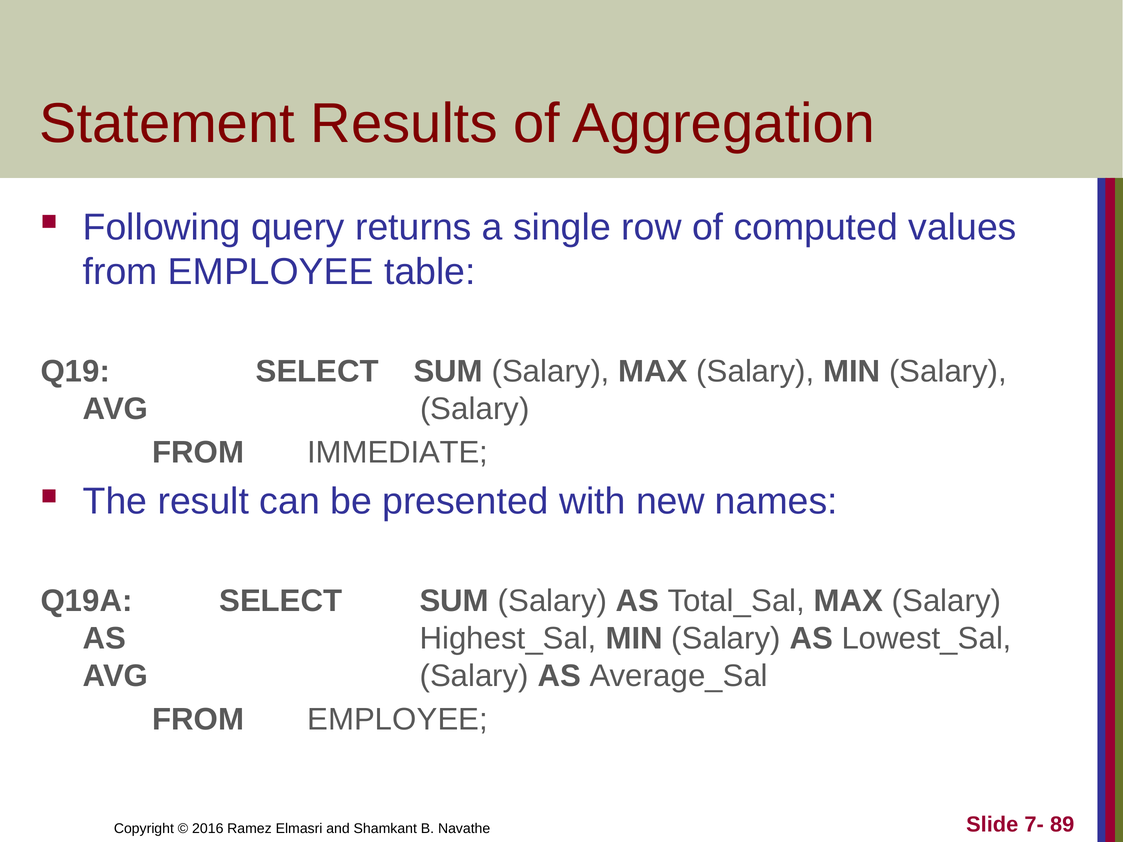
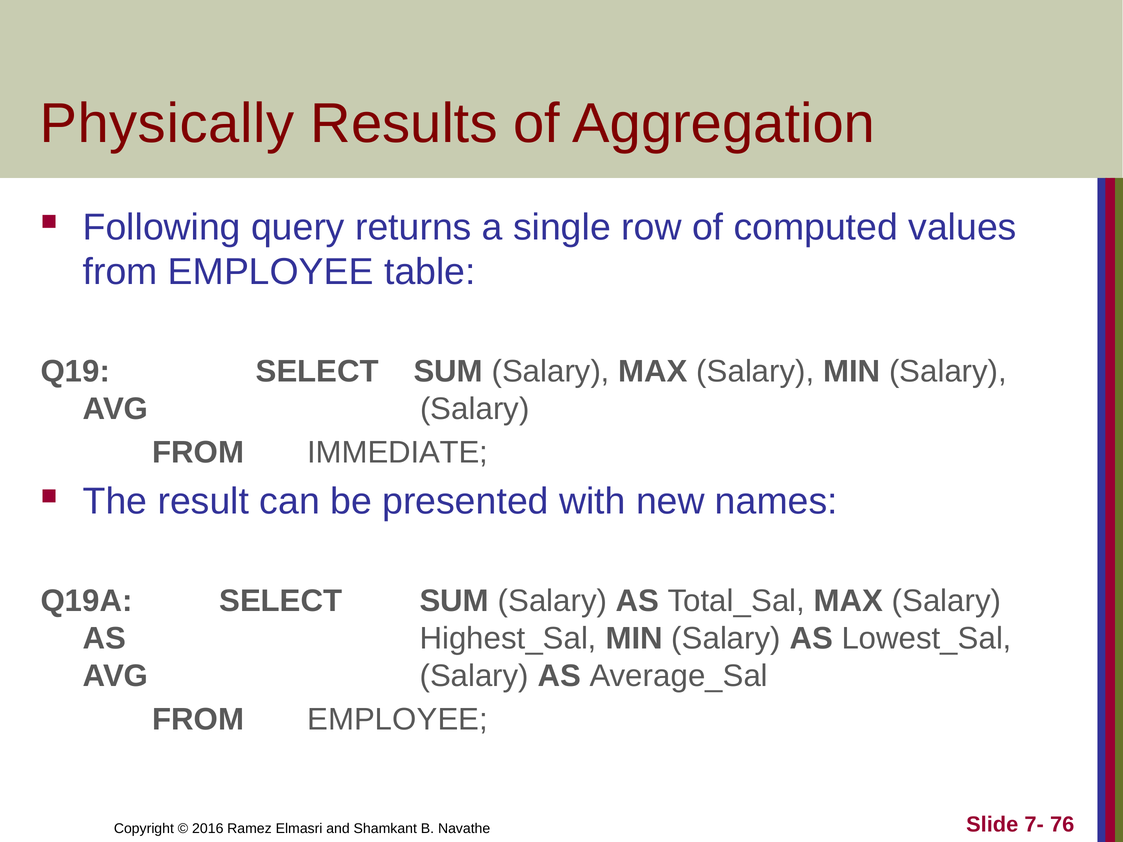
Statement: Statement -> Physically
89: 89 -> 76
